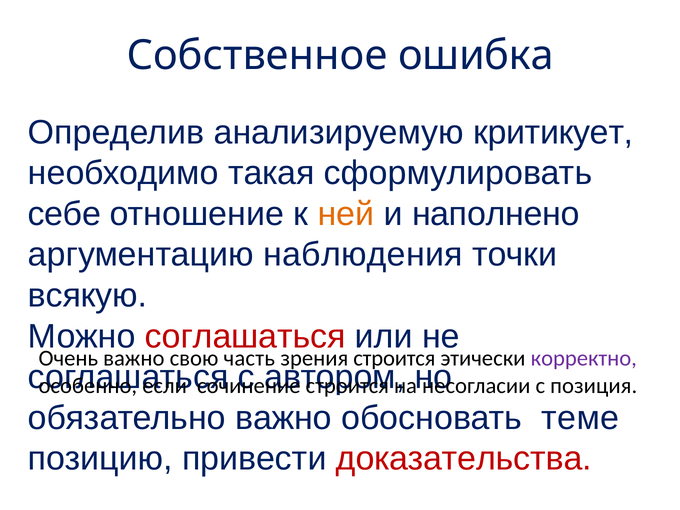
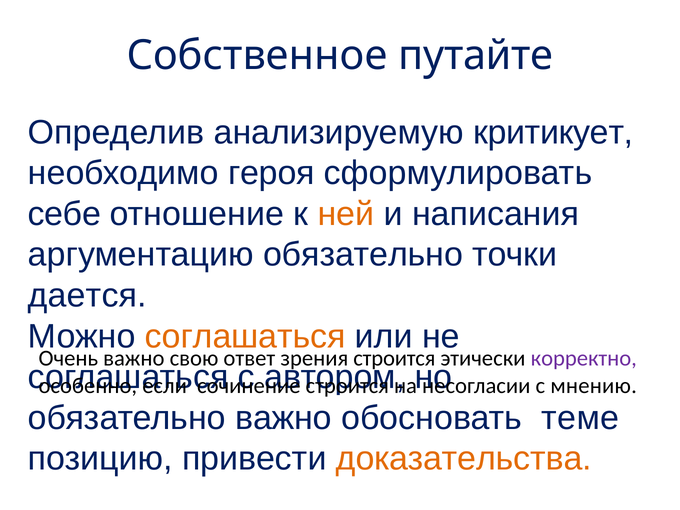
ошибка: ошибка -> путайте
такая: такая -> героя
наполнено: наполнено -> написания
аргументацию наблюдения: наблюдения -> обязательно
всякую: всякую -> дается
соглашаться at (245, 336) colour: red -> orange
часть: часть -> ответ
позиция: позиция -> мнению
доказательства colour: red -> orange
